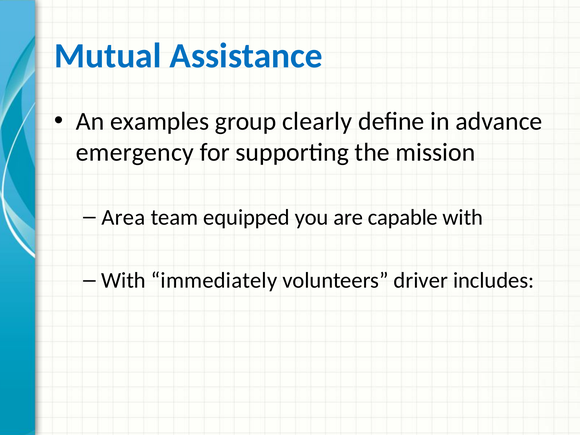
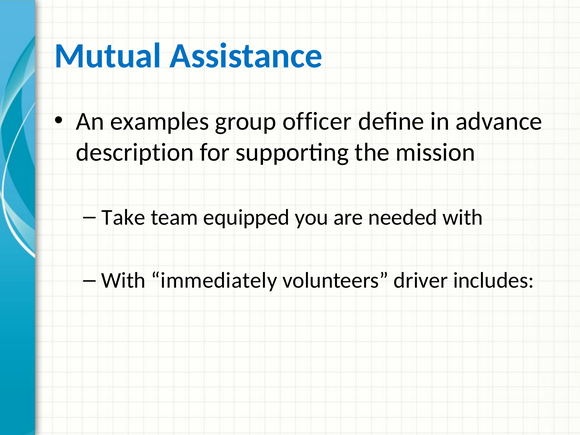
clearly: clearly -> officer
emergency: emergency -> description
Area: Area -> Take
capable: capable -> needed
